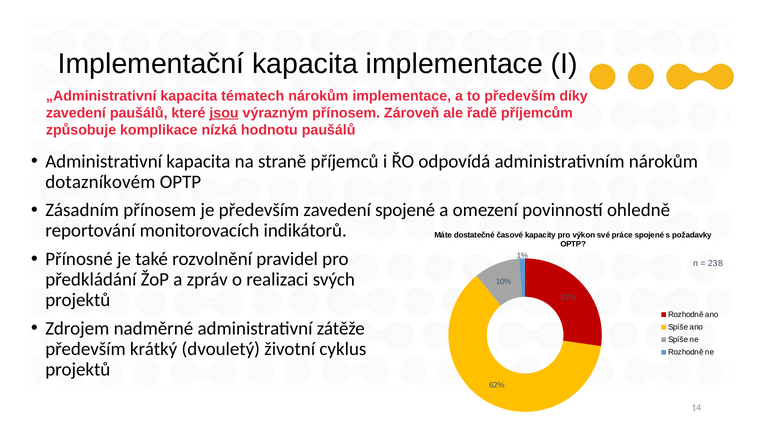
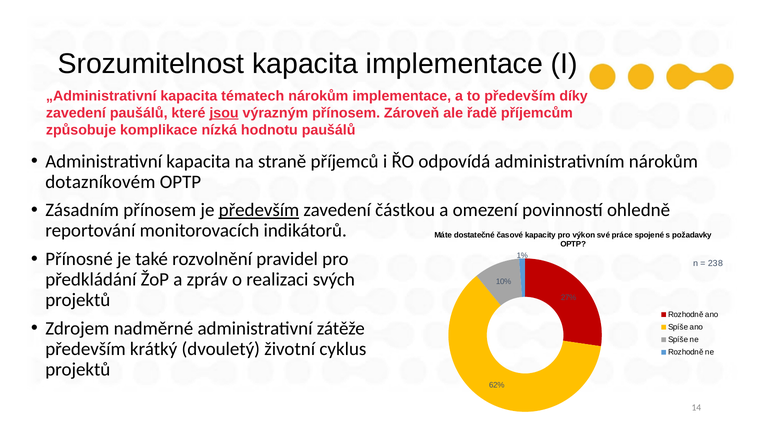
Implementační: Implementační -> Srozumitelnost
především at (259, 210) underline: none -> present
zavedení spojené: spojené -> částkou
